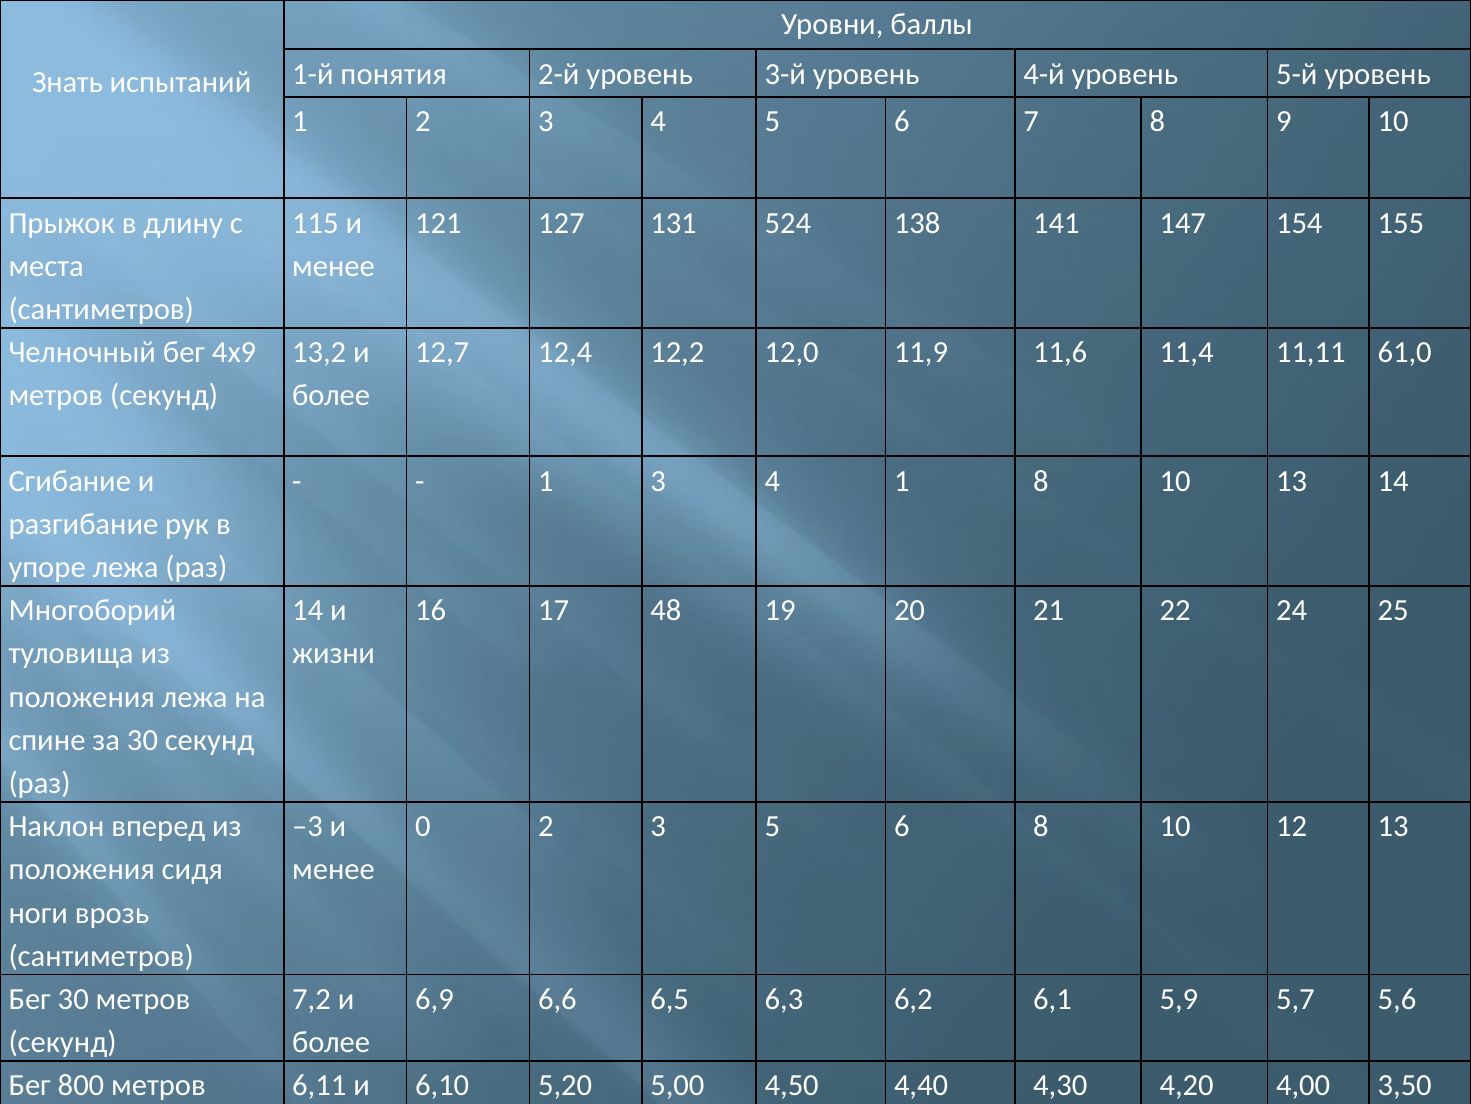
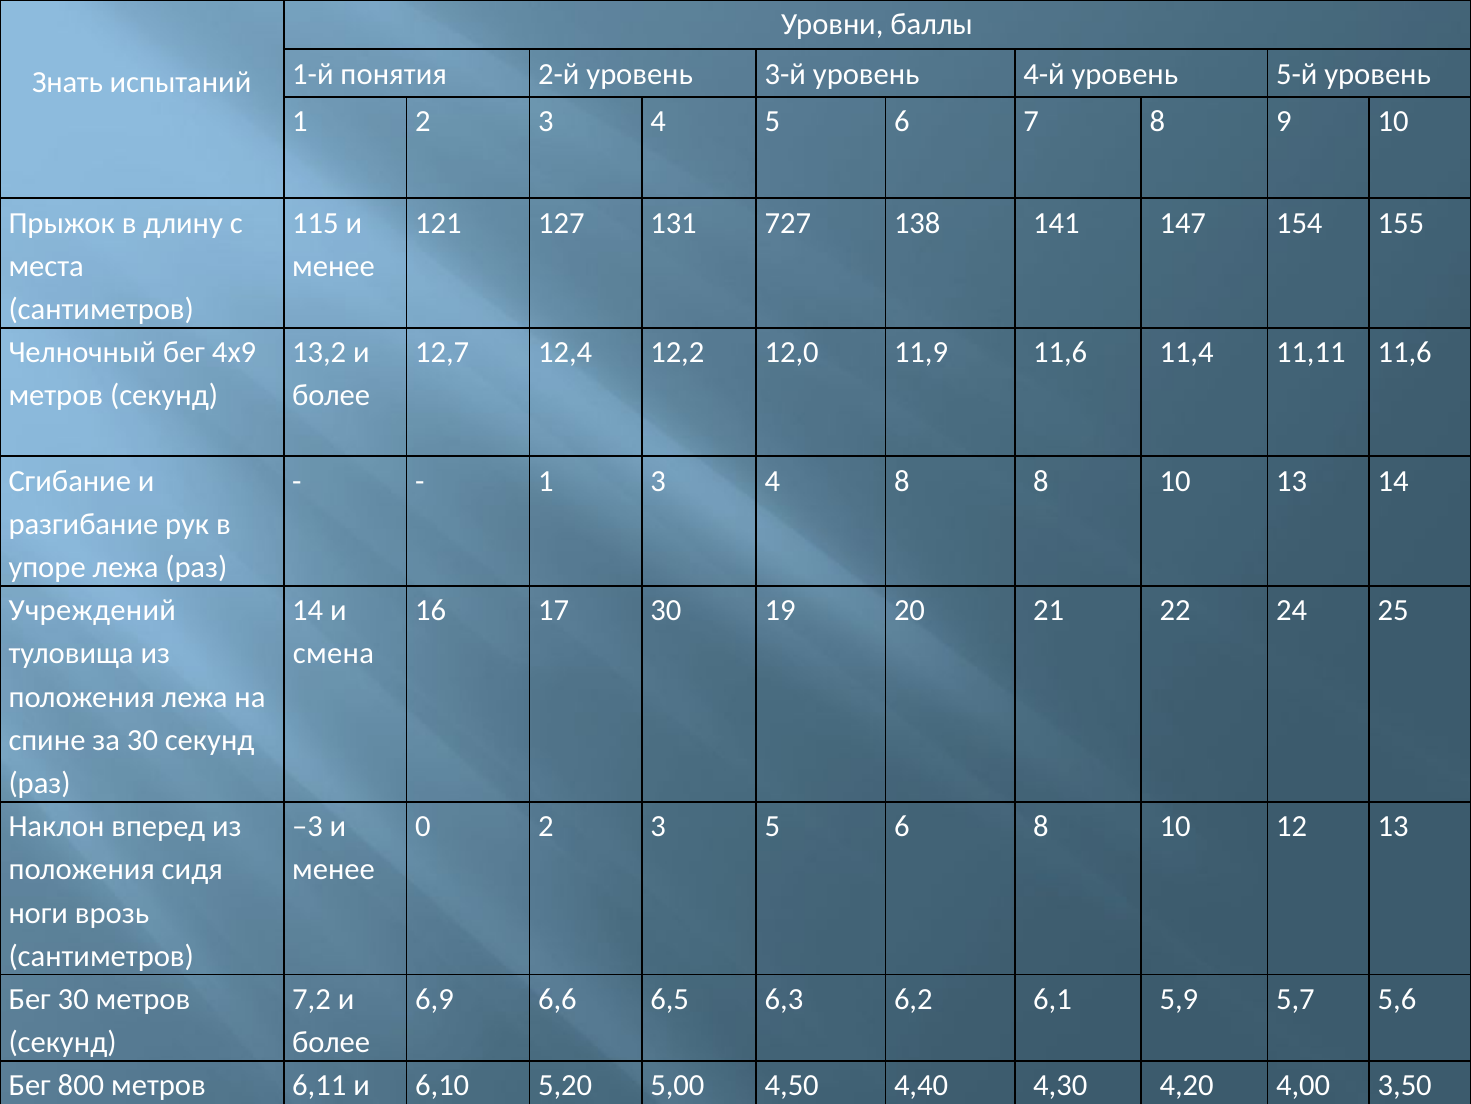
524: 524 -> 727
11,11 61,0: 61,0 -> 11,6
4 1: 1 -> 8
Многоборий: Многоборий -> Учреждений
17 48: 48 -> 30
жизни: жизни -> смена
